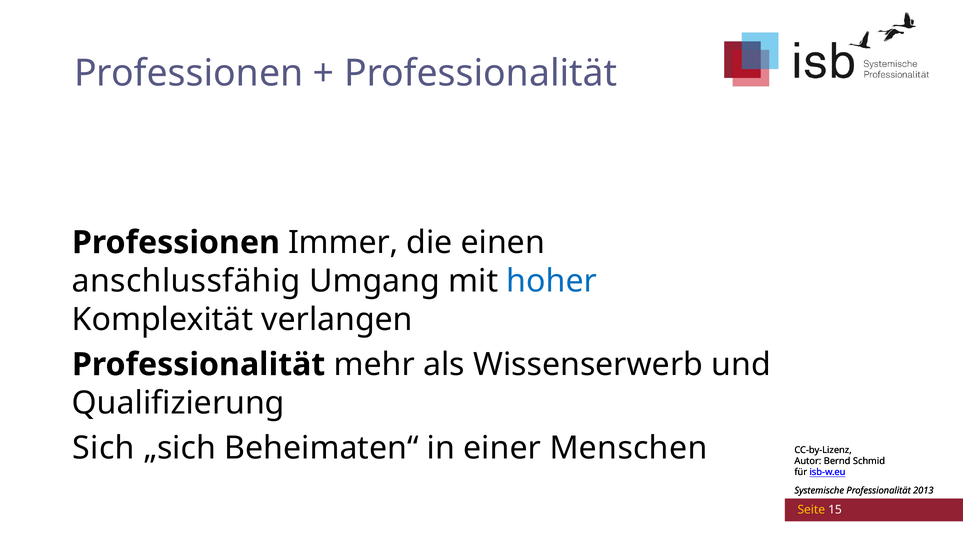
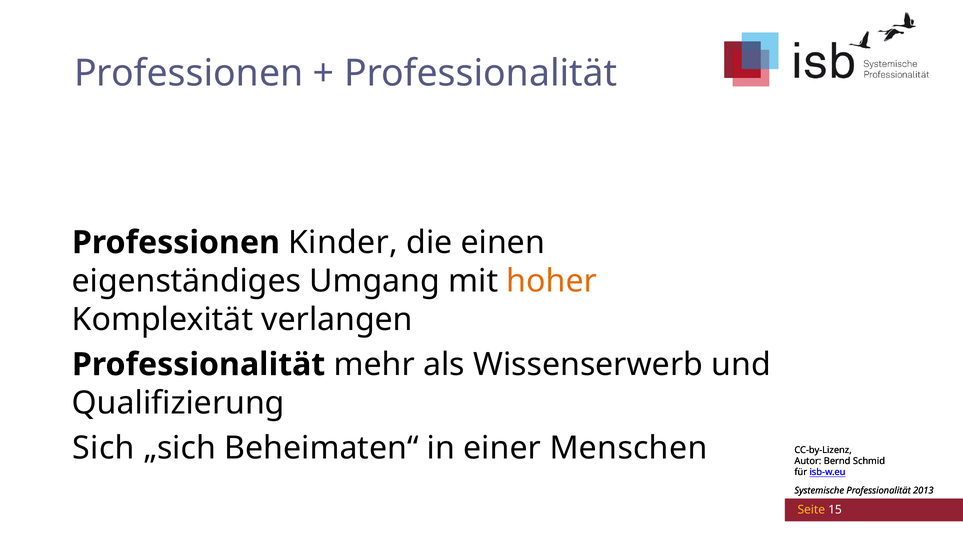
Immer: Immer -> Kinder
anschlussfähig: anschlussfähig -> eigenständiges
hoher colour: blue -> orange
